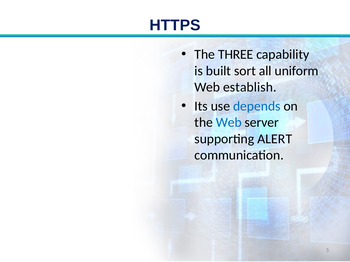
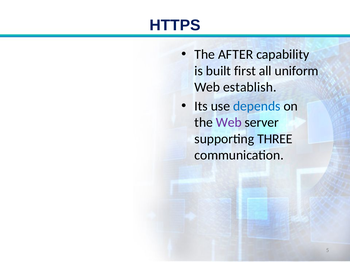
THREE: THREE -> AFTER
sort: sort -> first
Web at (229, 123) colour: blue -> purple
ALERT: ALERT -> THREE
